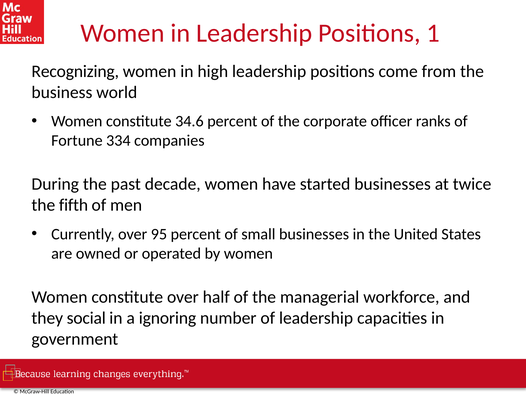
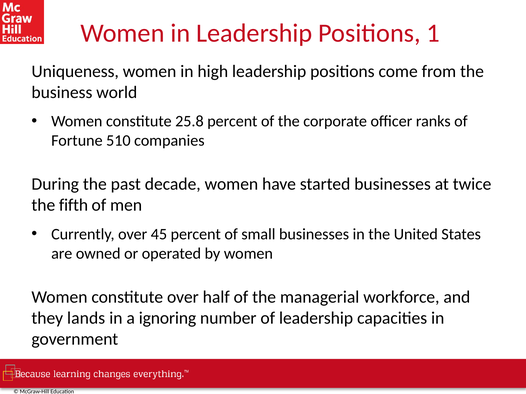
Recognizing: Recognizing -> Uniqueness
34.6: 34.6 -> 25.8
334: 334 -> 510
95: 95 -> 45
social: social -> lands
